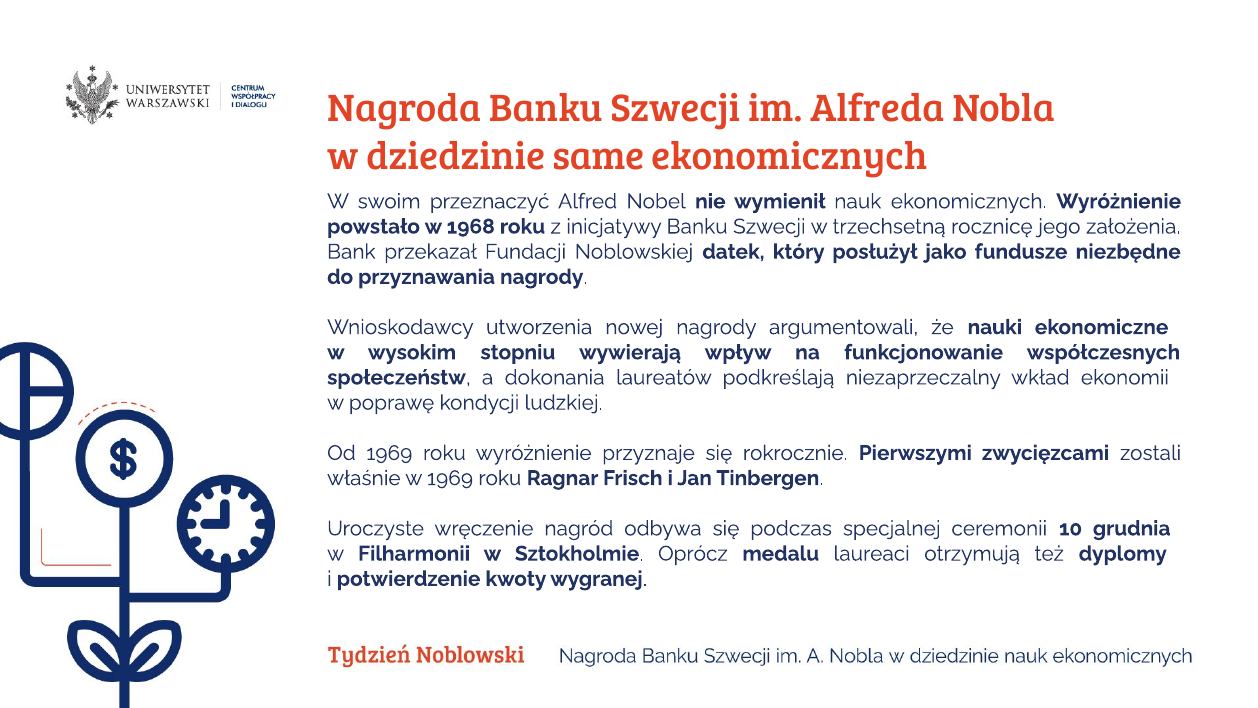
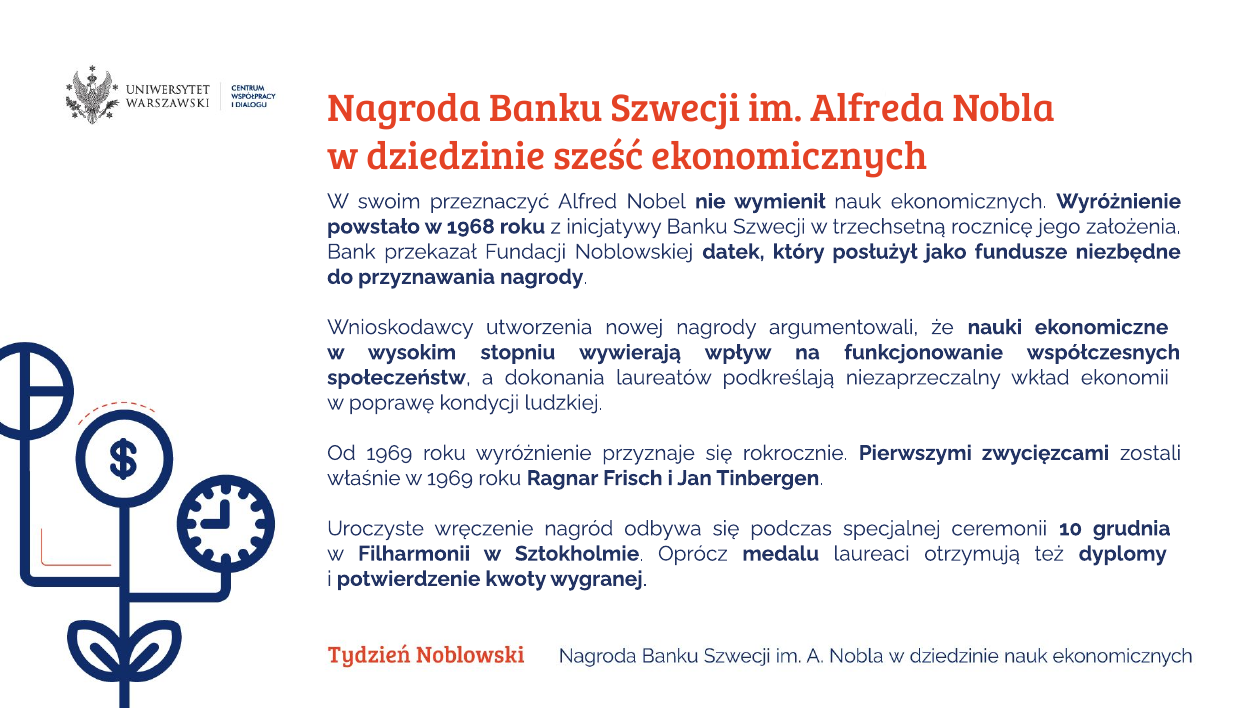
same: same -> sześć
